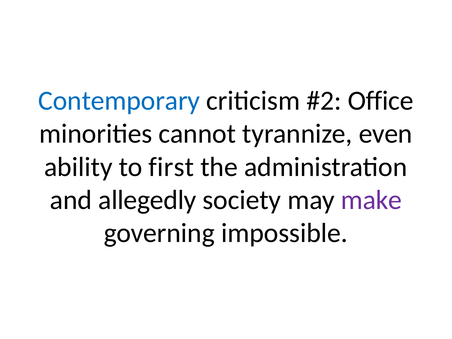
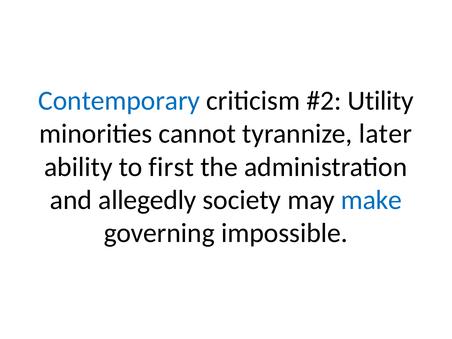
Office: Office -> Utility
even: even -> later
make colour: purple -> blue
